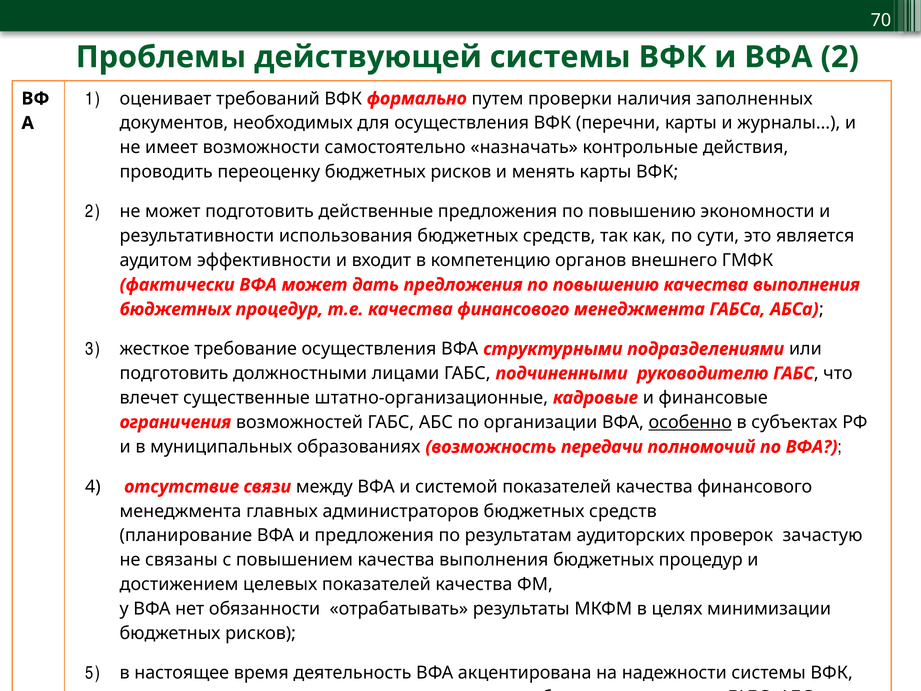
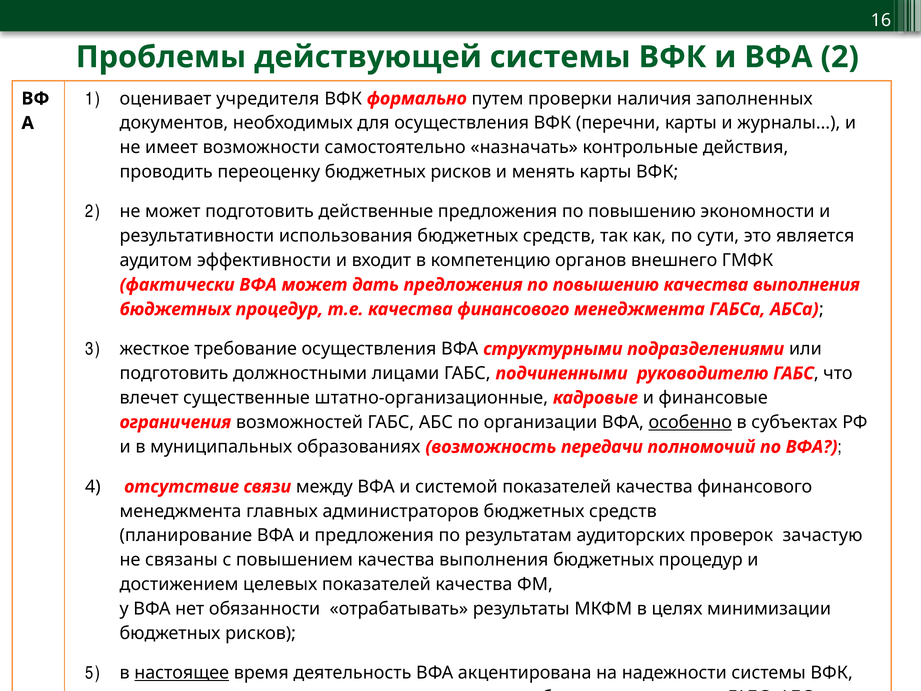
70: 70 -> 16
требований: требований -> учредителя
настоящее underline: none -> present
